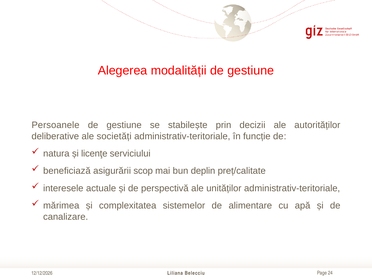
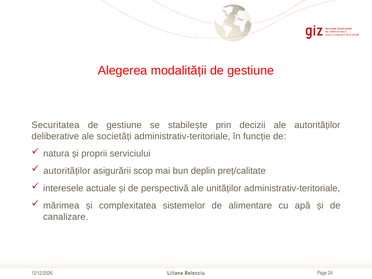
Persoanele: Persoanele -> Securitatea
licenţe: licenţe -> proprii
beneficiază at (67, 171): beneficiază -> autorităților
